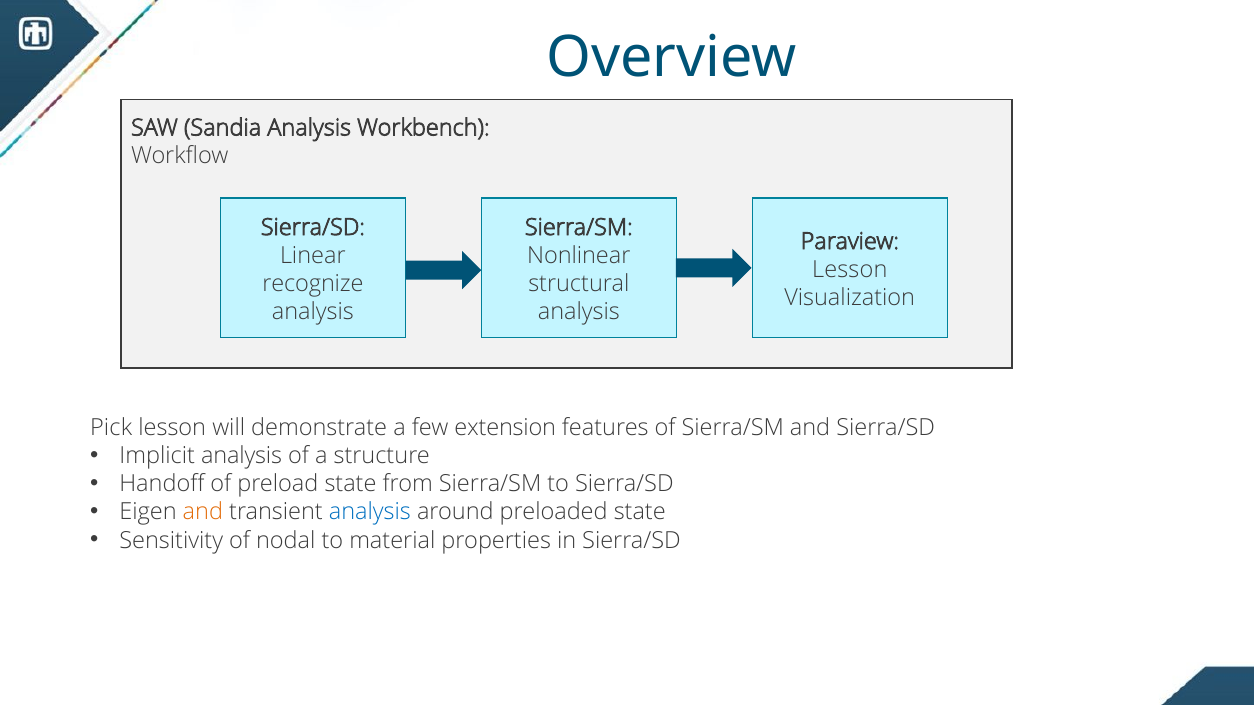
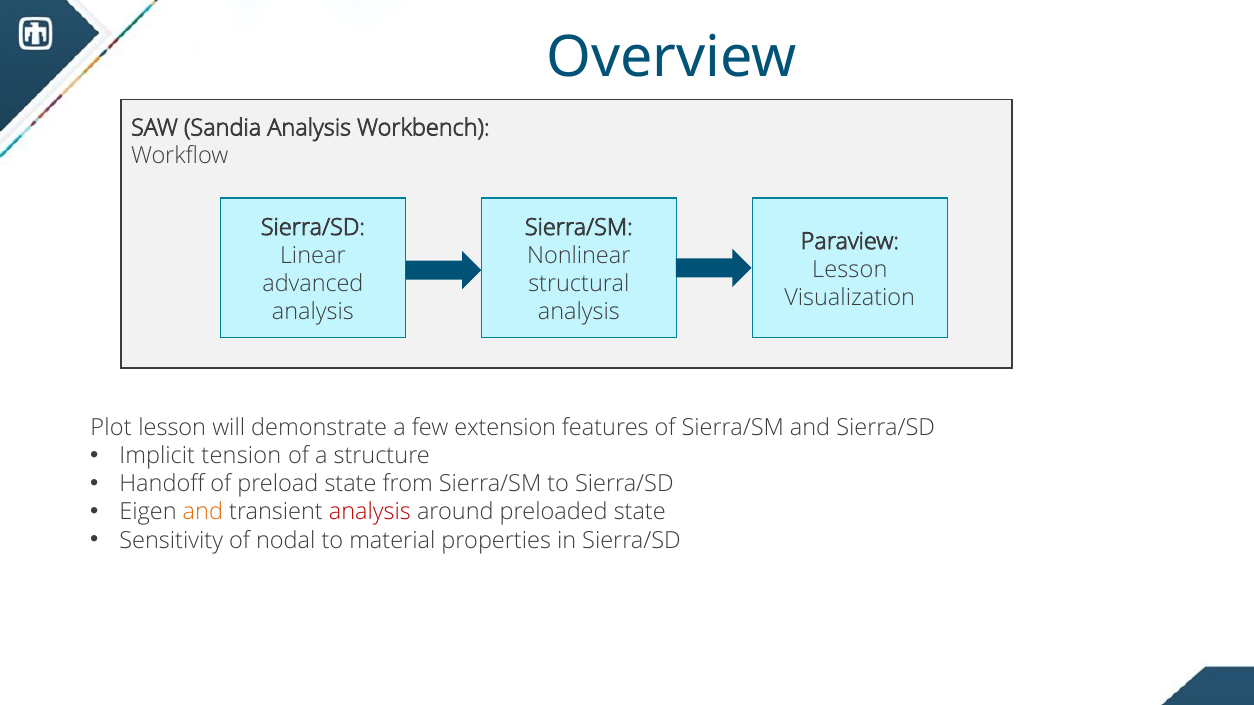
recognize: recognize -> advanced
Pick: Pick -> Plot
Implicit analysis: analysis -> tension
analysis at (370, 512) colour: blue -> red
